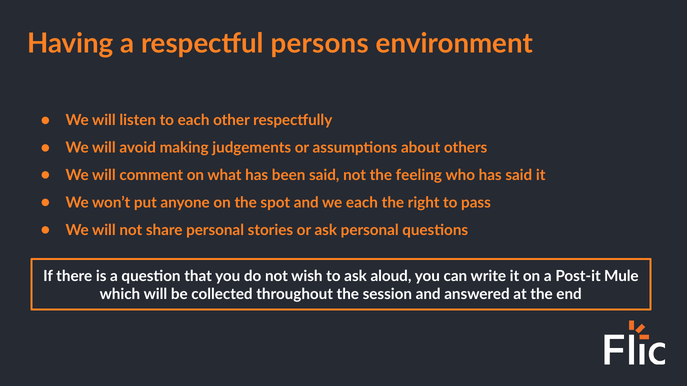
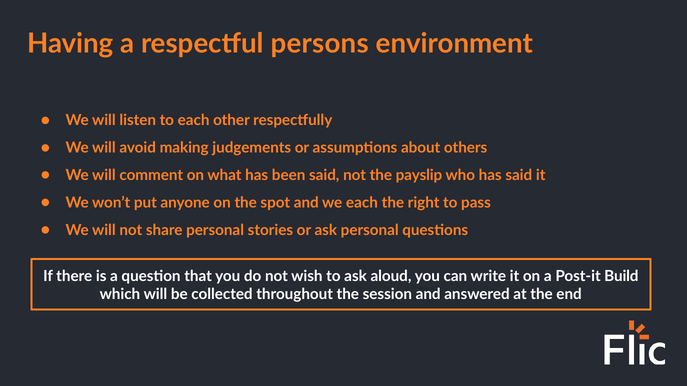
feeling: feeling -> payslip
Mule: Mule -> Build
